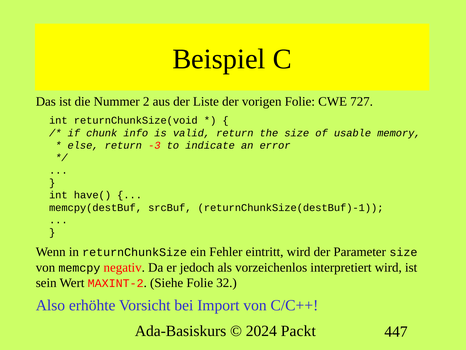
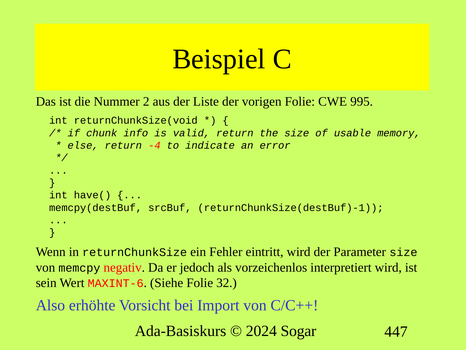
727: 727 -> 995
-3: -3 -> -4
MAXINT-2: MAXINT-2 -> MAXINT-6
Packt: Packt -> Sogar
